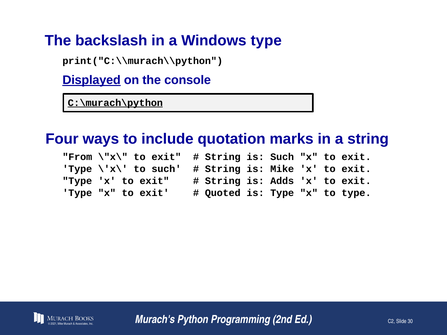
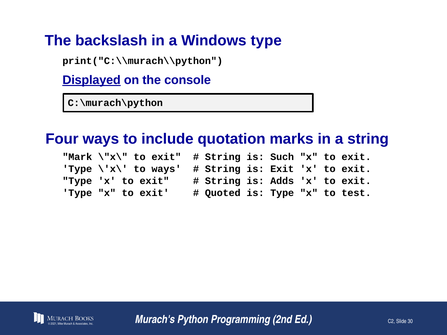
C:\murach\python underline: present -> none
From: From -> Mark
to such: such -> ways
is Mike: Mike -> Exit
to type: type -> test
